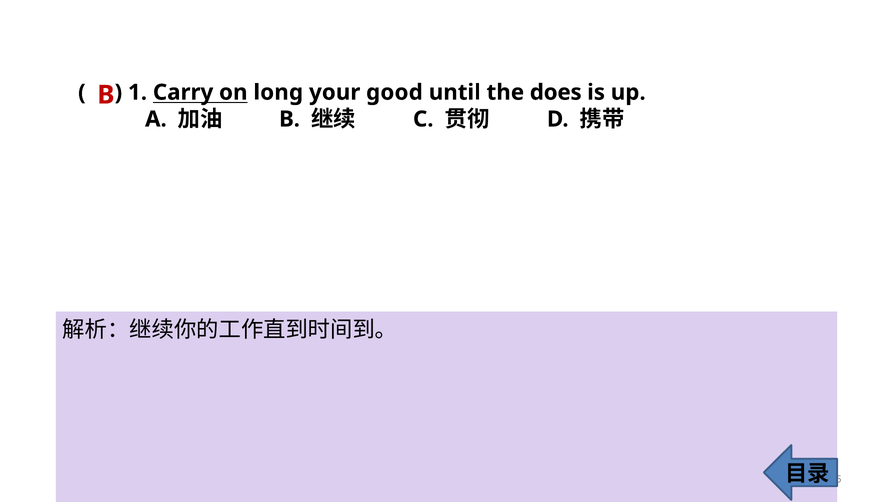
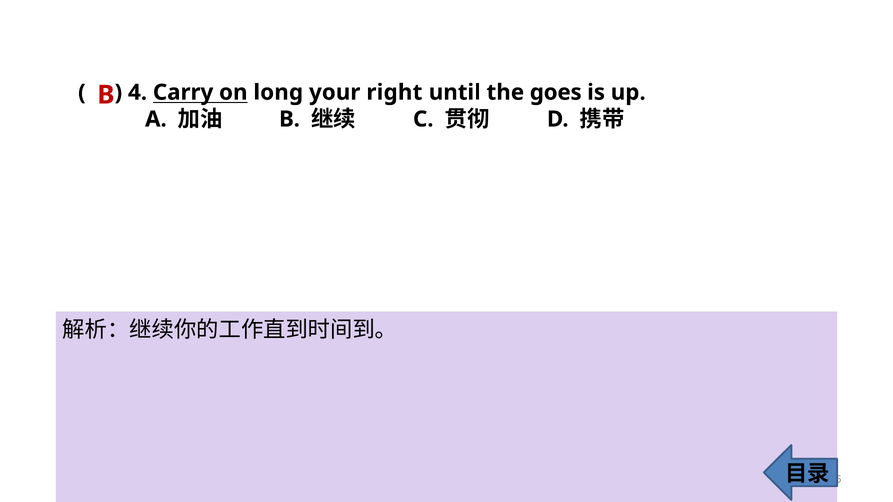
1: 1 -> 4
good: good -> right
does: does -> goes
